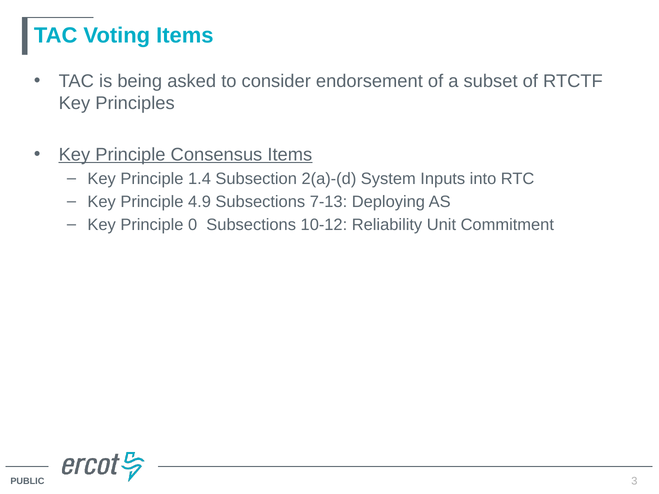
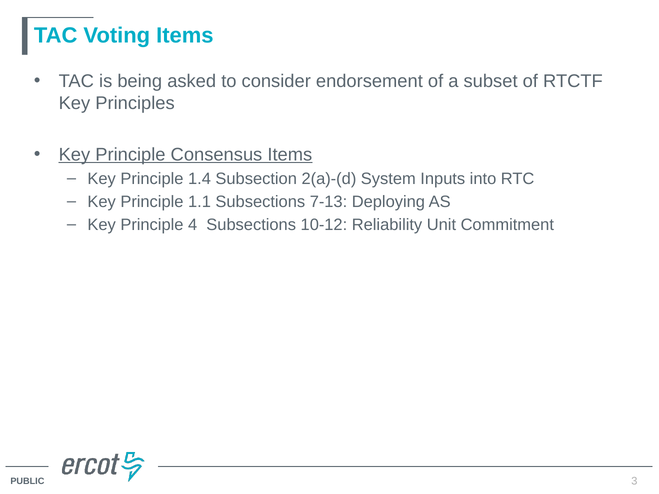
4.9: 4.9 -> 1.1
0: 0 -> 4
